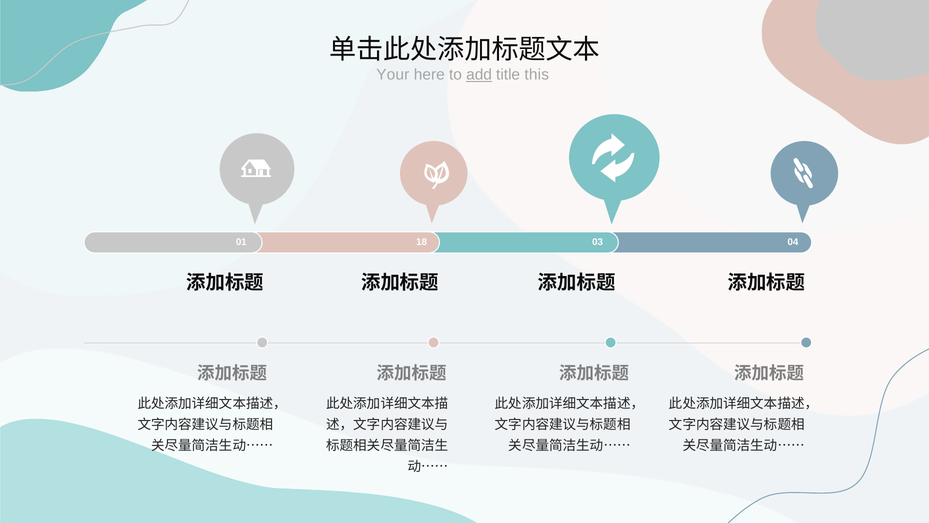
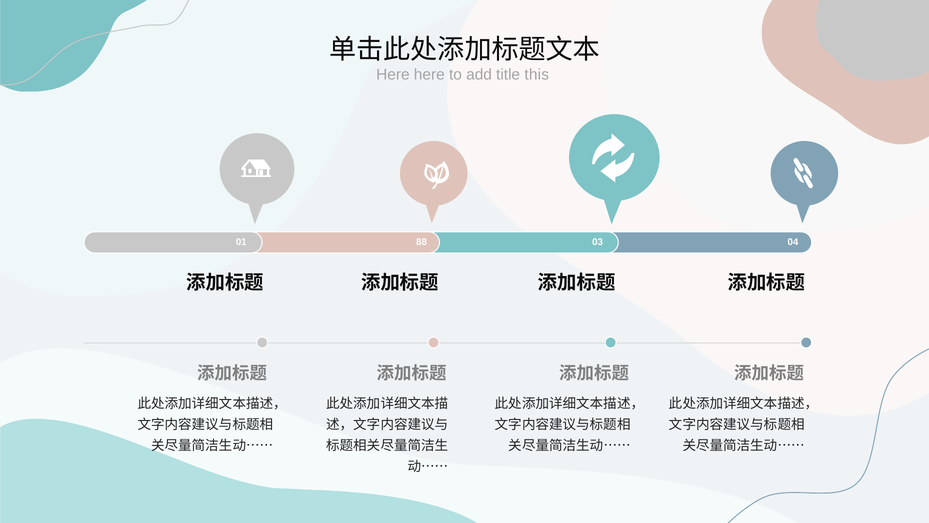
Your at (393, 75): Your -> Here
add underline: present -> none
18: 18 -> 88
